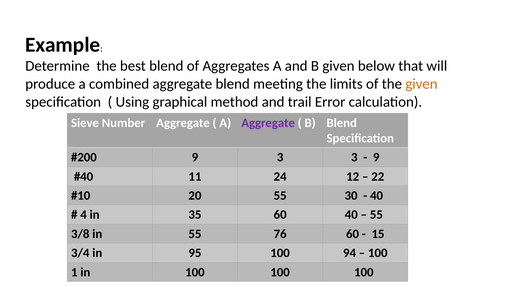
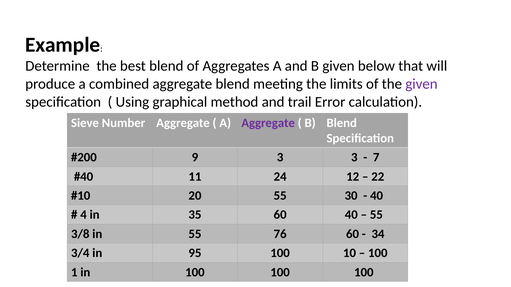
given at (421, 84) colour: orange -> purple
9 at (376, 158): 9 -> 7
15: 15 -> 34
94: 94 -> 10
